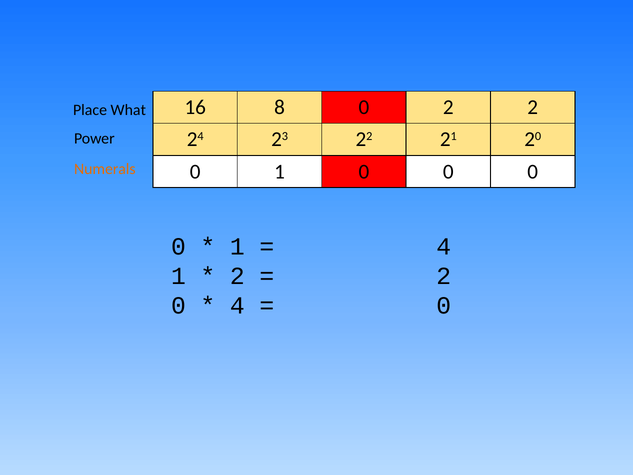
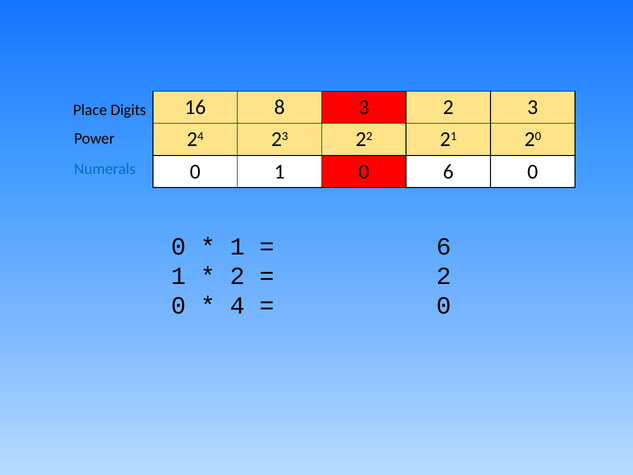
8 0: 0 -> 3
2 2: 2 -> 3
What: What -> Digits
Numerals colour: orange -> blue
1 0 0: 0 -> 6
4 at (444, 246): 4 -> 6
